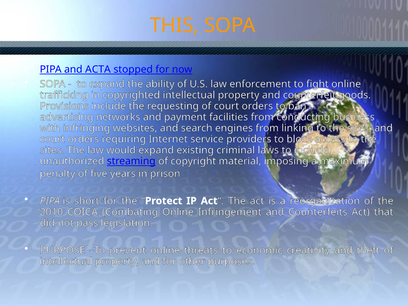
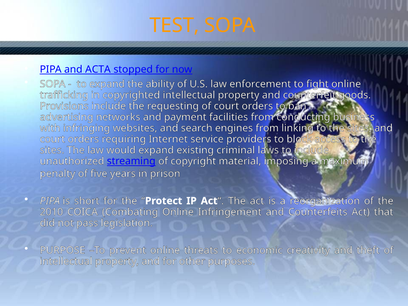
THIS: THIS -> TEST
